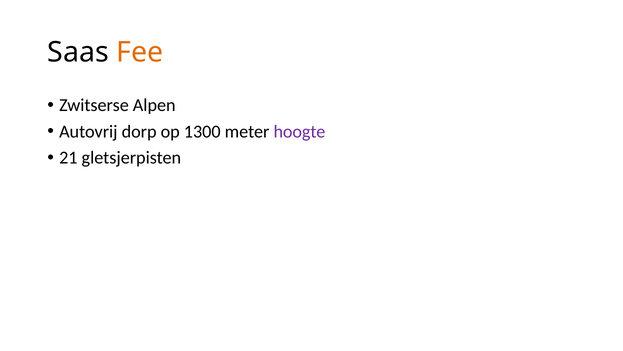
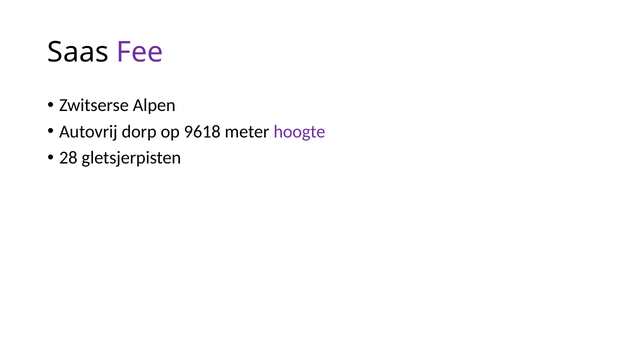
Fee colour: orange -> purple
1300: 1300 -> 9618
21: 21 -> 28
